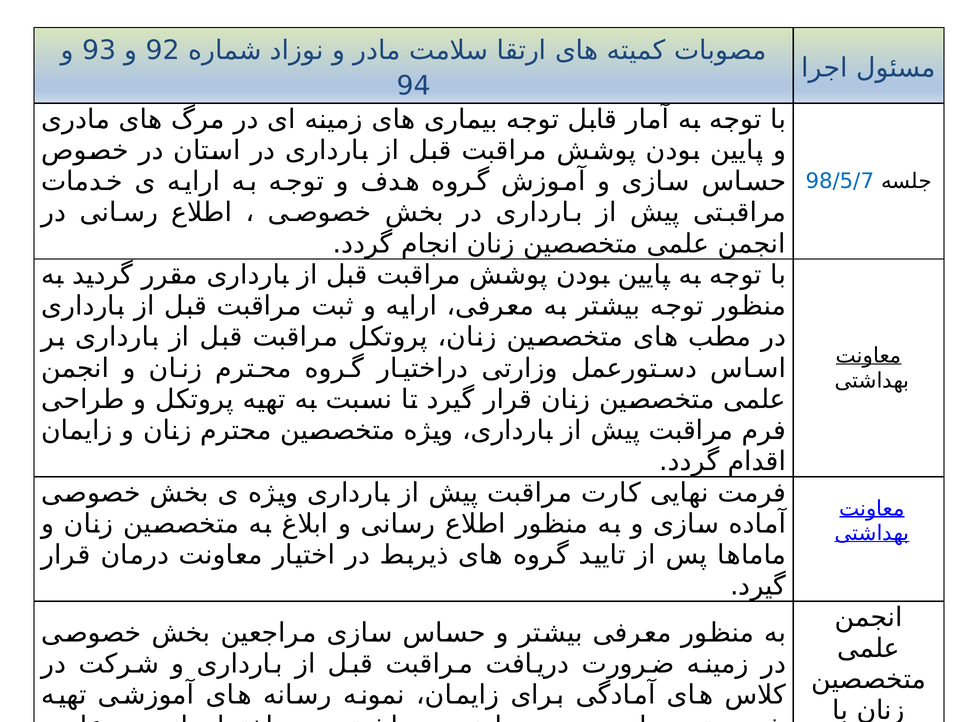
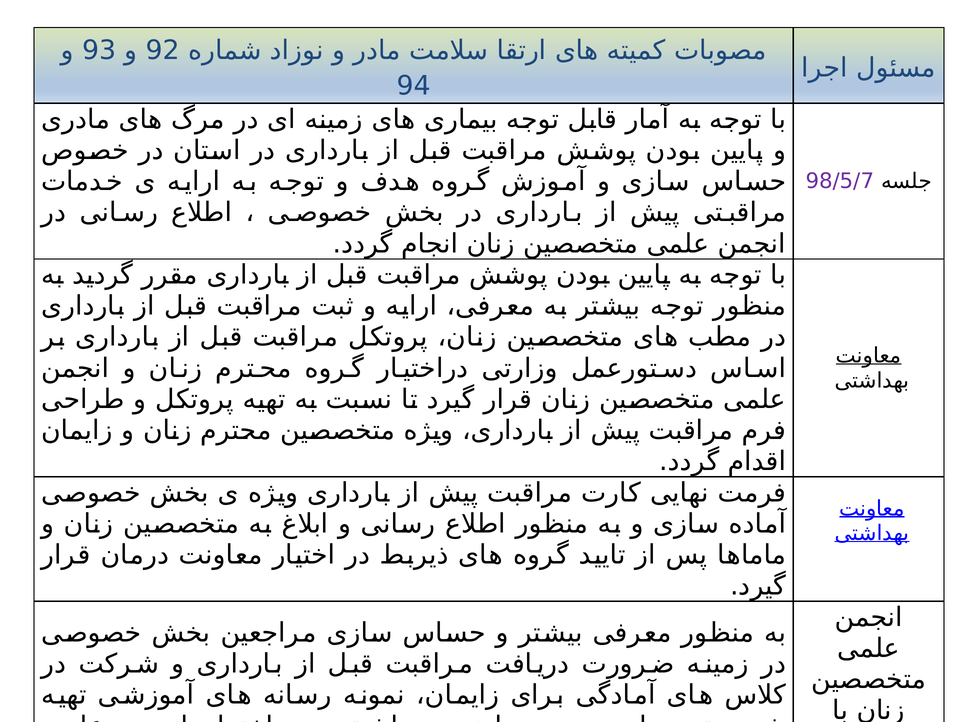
98/5/7 colour: blue -> purple
